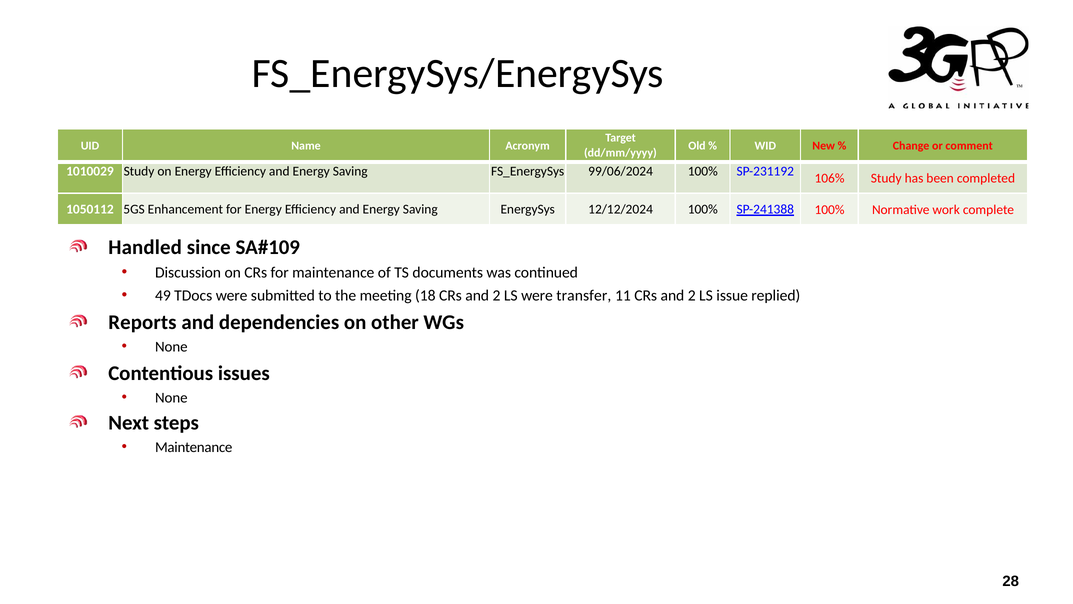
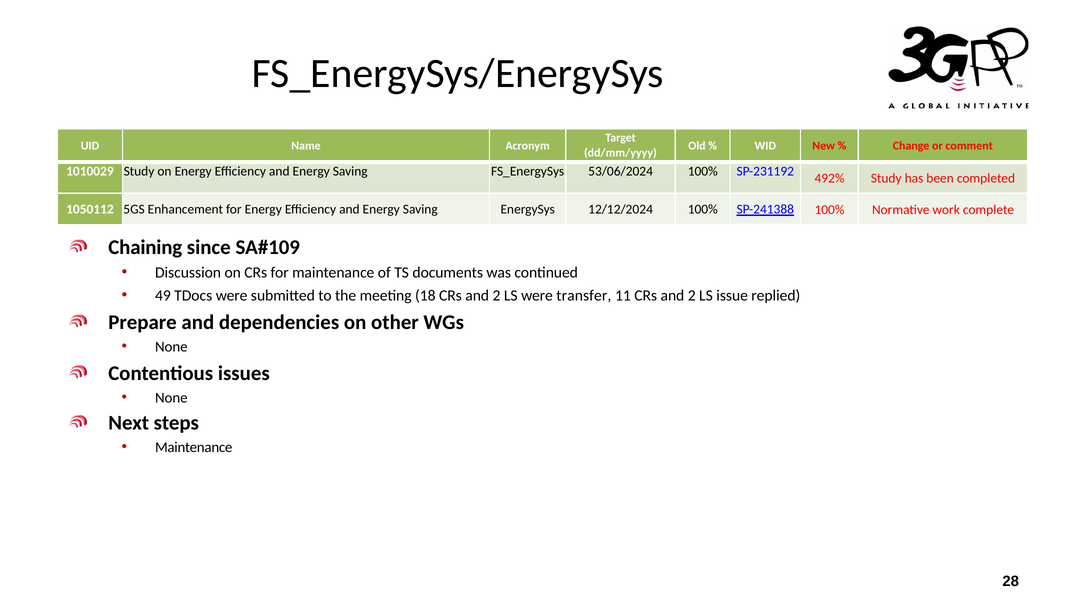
99/06/2024: 99/06/2024 -> 53/06/2024
106%: 106% -> 492%
Handled: Handled -> Chaining
Reports: Reports -> Prepare
